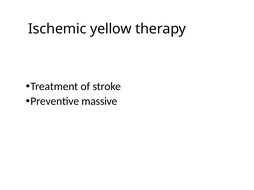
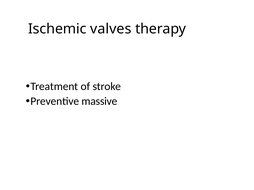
yellow: yellow -> valves
